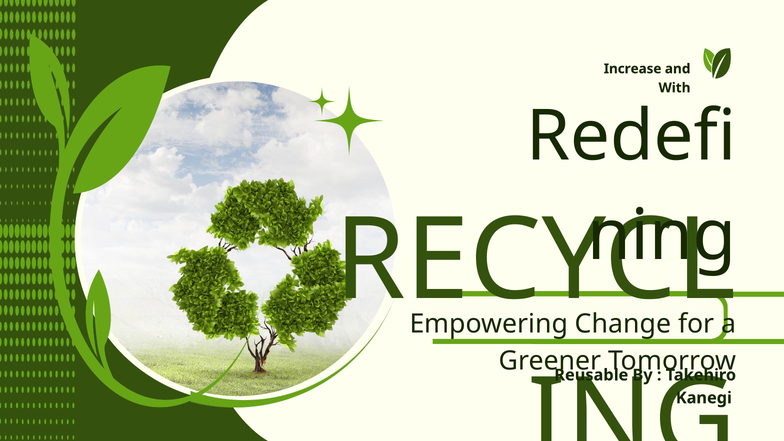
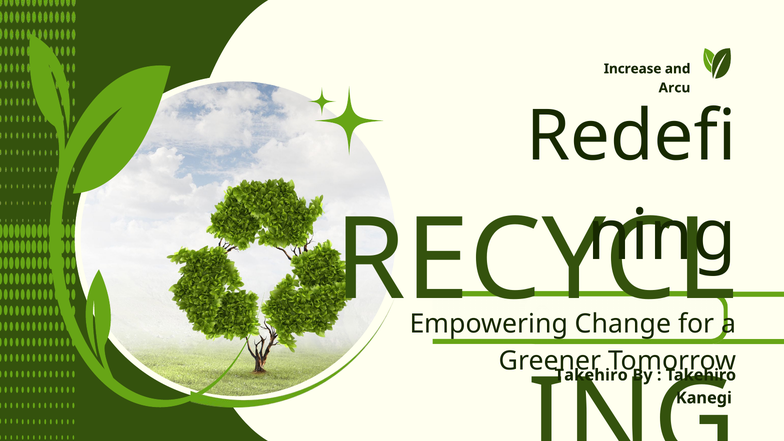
With: With -> Arcu
Reusable at (591, 375): Reusable -> Takehiro
